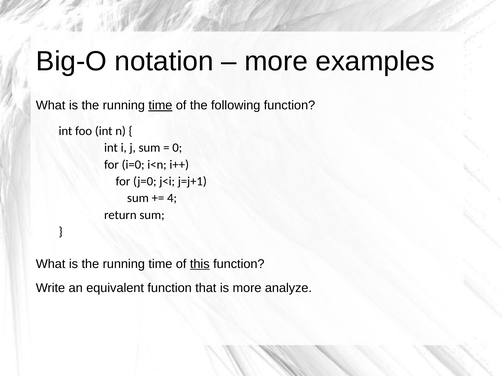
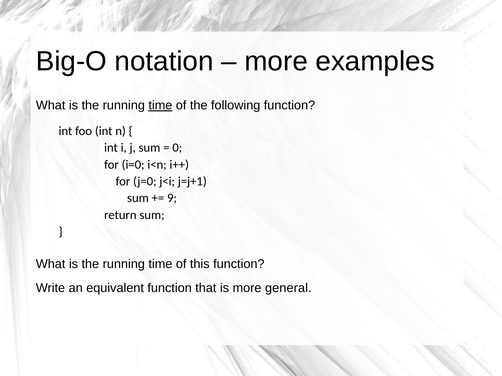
4: 4 -> 9
this underline: present -> none
analyze: analyze -> general
